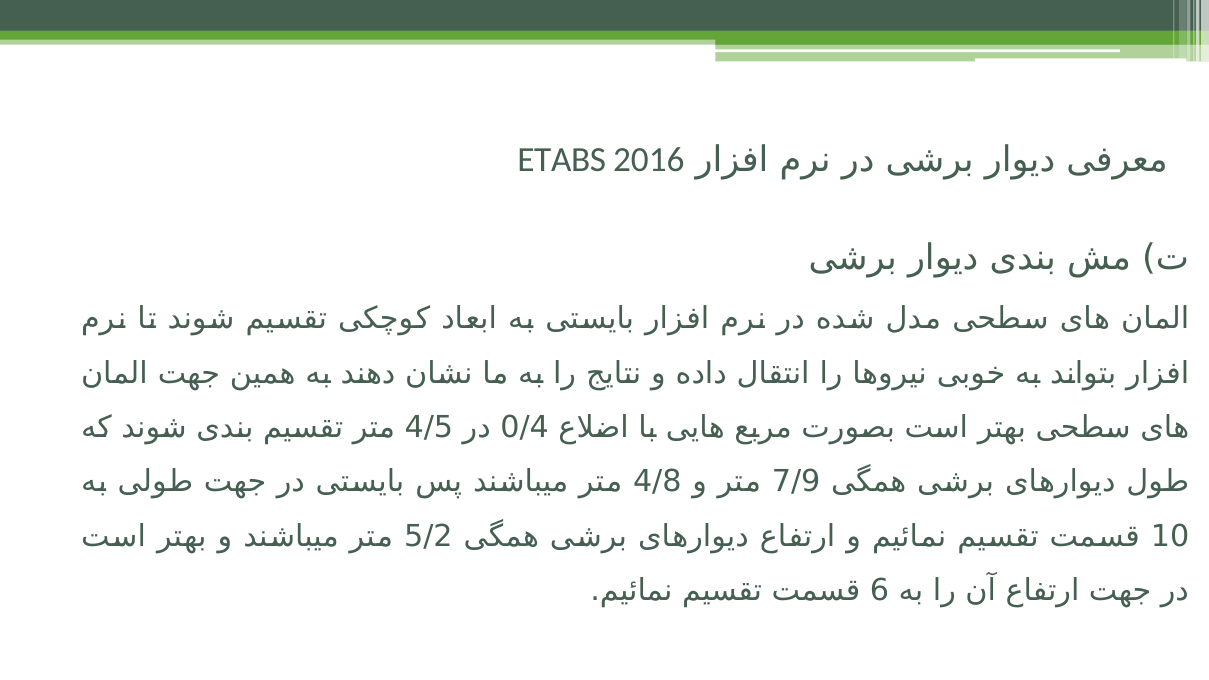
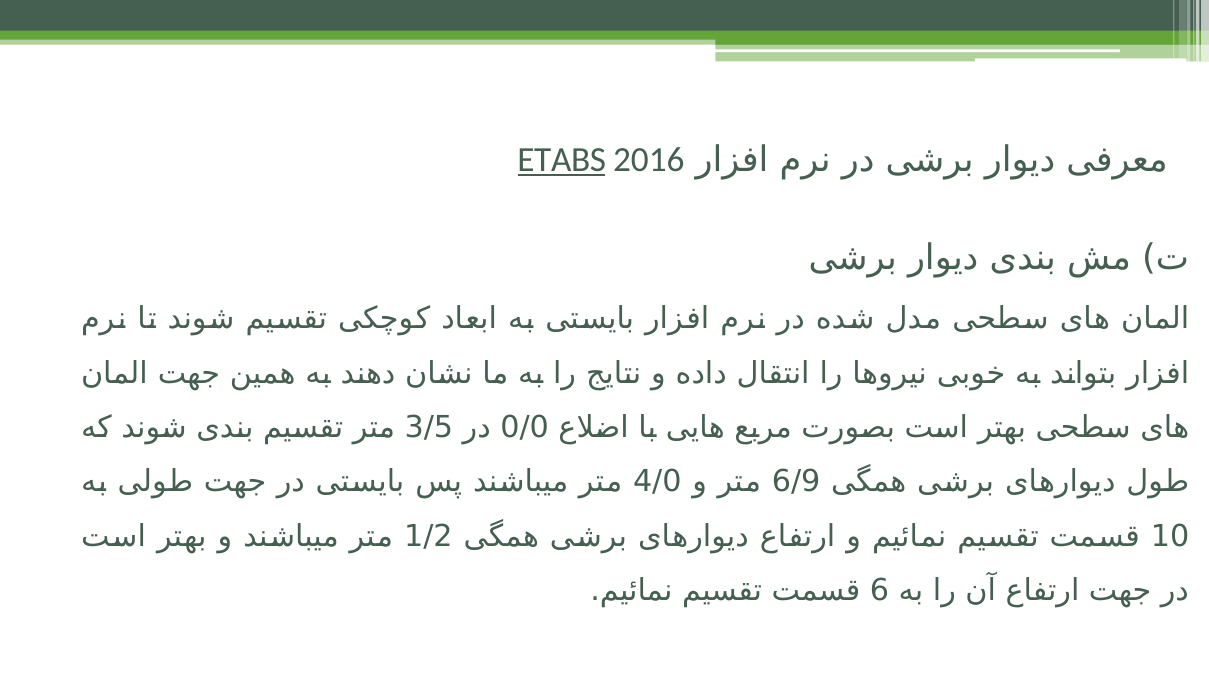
ETABS underline: none -> present
4/5: 4/5 -> 3/5
0/4: 0/4 -> 0/0
4/8: 4/8 -> 4/0
7/9: 7/9 -> 6/9
5/2: 5/2 -> 1/2
